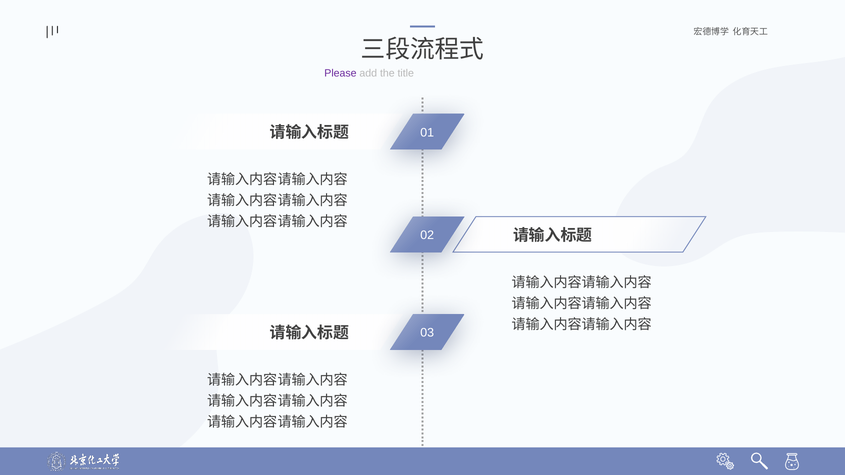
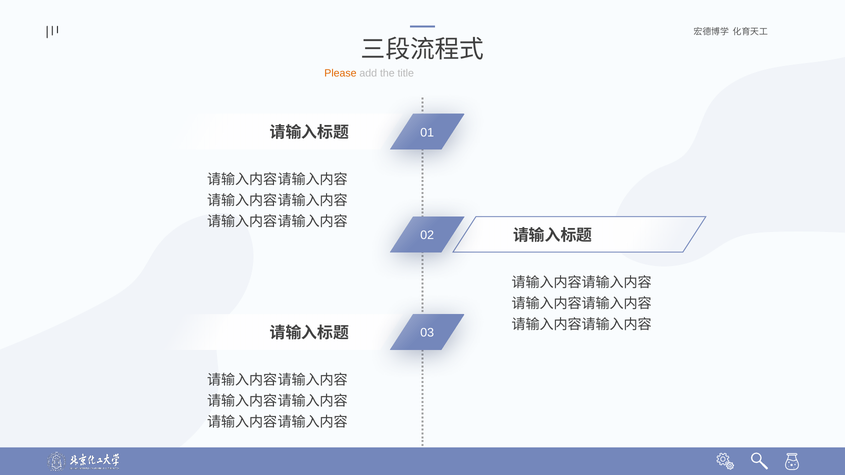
Please colour: purple -> orange
